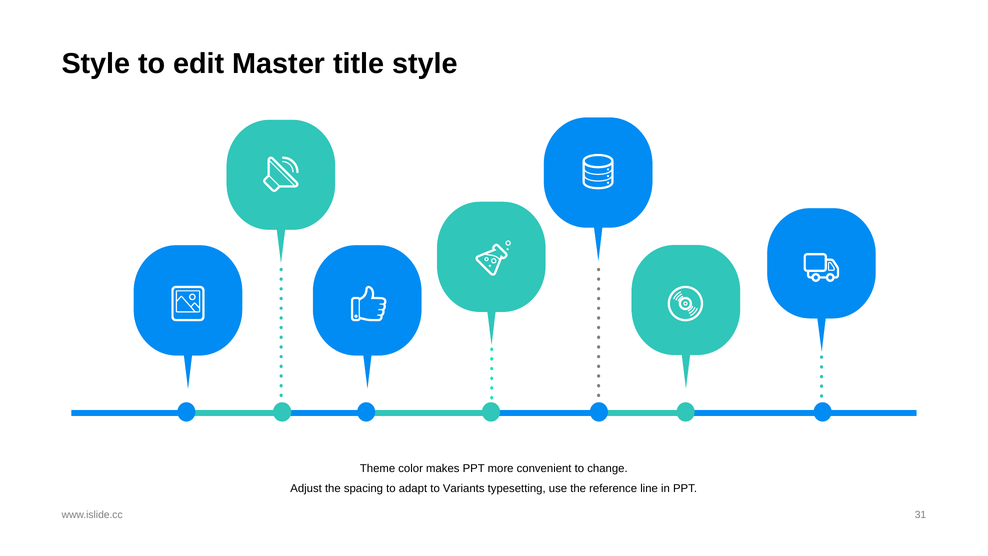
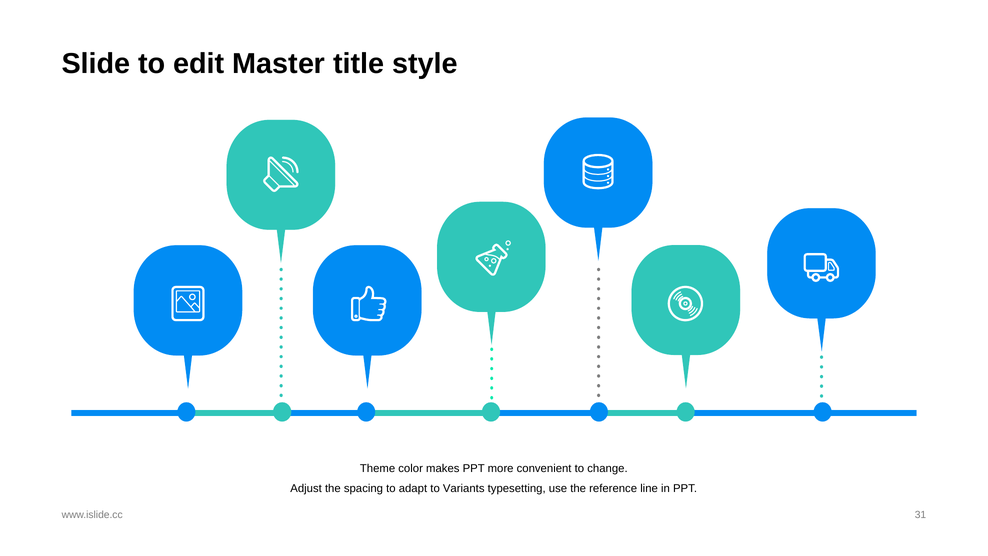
Style at (96, 64): Style -> Slide
